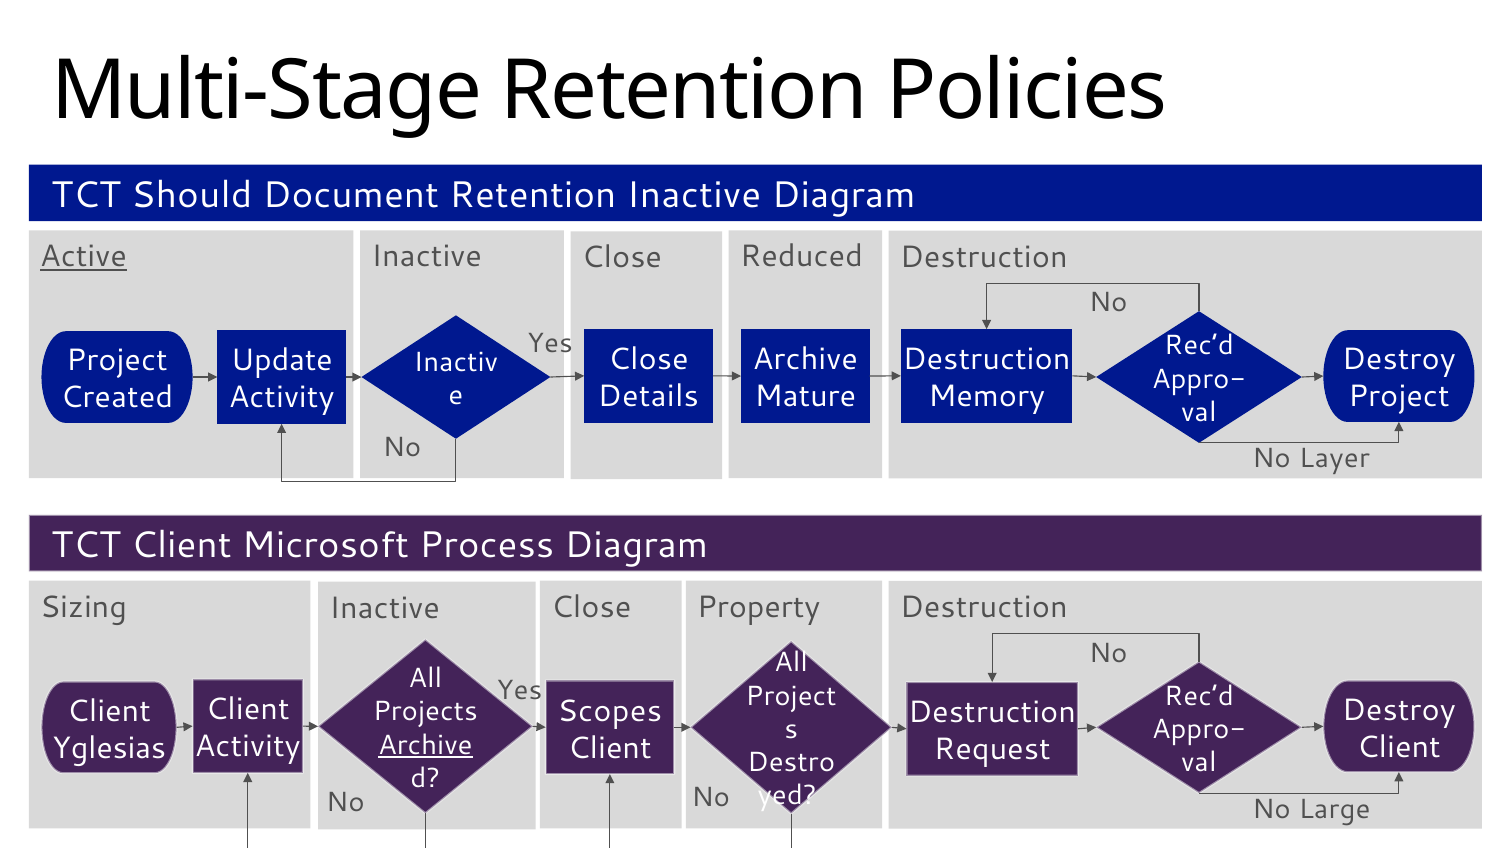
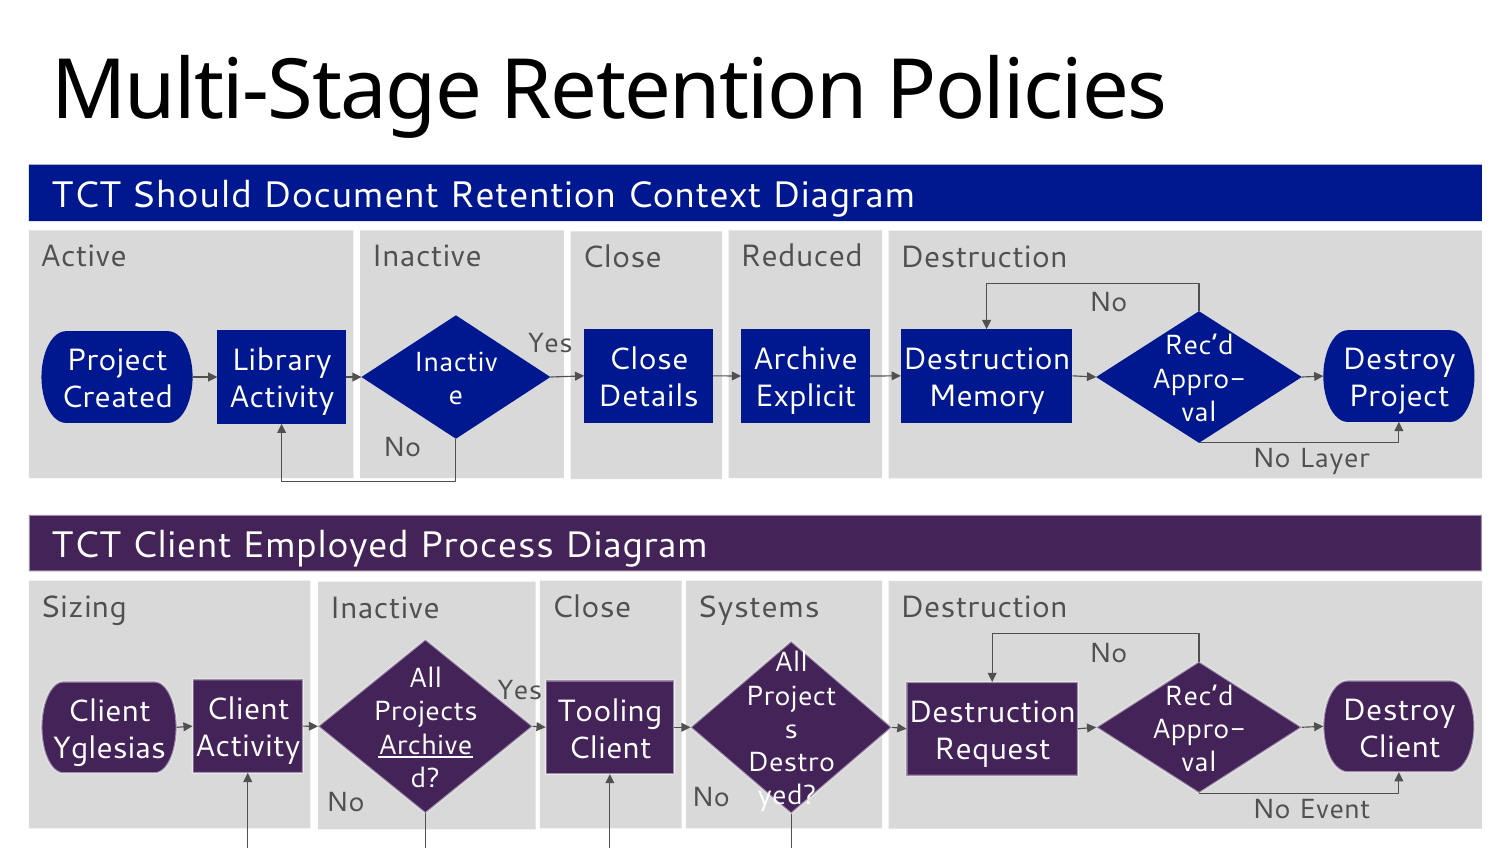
Retention Inactive: Inactive -> Context
Active underline: present -> none
Update: Update -> Library
Mature: Mature -> Explicit
Microsoft: Microsoft -> Employed
Property: Property -> Systems
Scopes: Scopes -> Tooling
Large: Large -> Event
